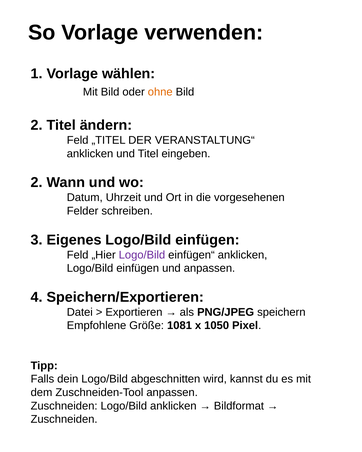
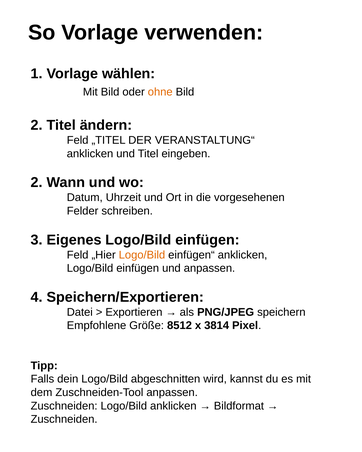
Logo/Bild at (142, 255) colour: purple -> orange
1081: 1081 -> 8512
1050: 1050 -> 3814
